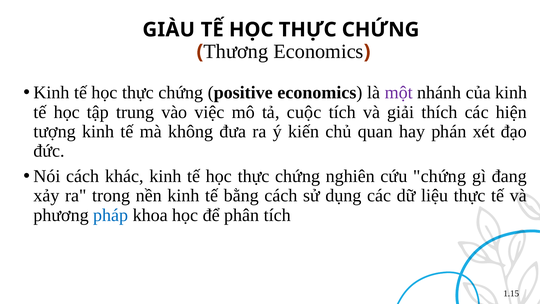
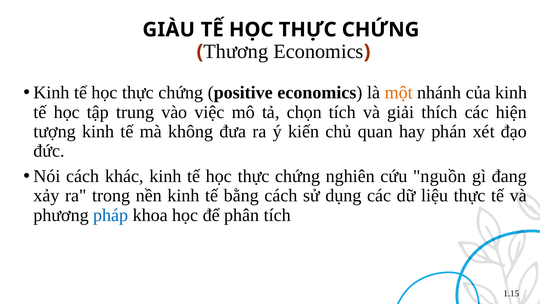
một colour: purple -> orange
cuộc: cuộc -> chọn
cứu chứng: chứng -> nguồn
